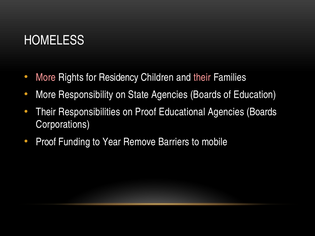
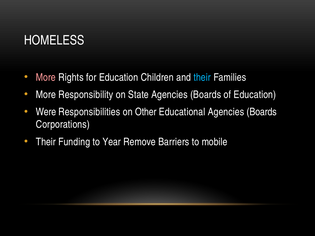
for Residency: Residency -> Education
their at (202, 77) colour: pink -> light blue
Their at (46, 112): Their -> Were
on Proof: Proof -> Other
Proof at (46, 142): Proof -> Their
